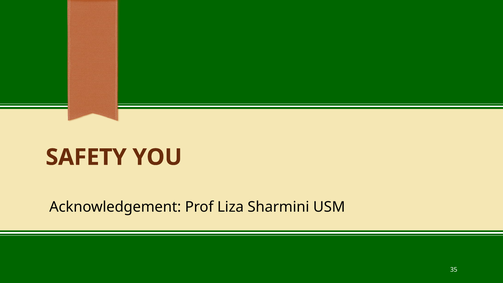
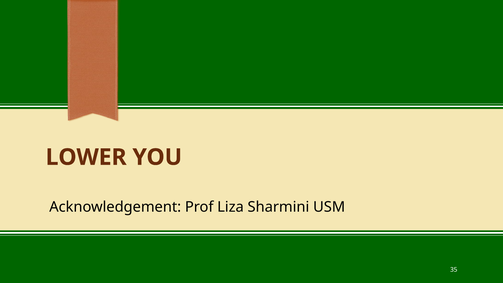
SAFETY: SAFETY -> LOWER
